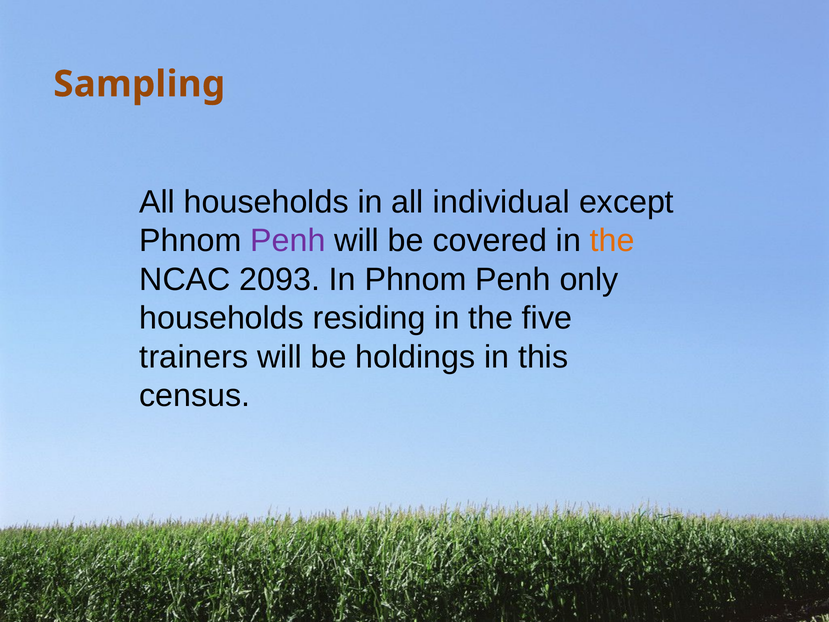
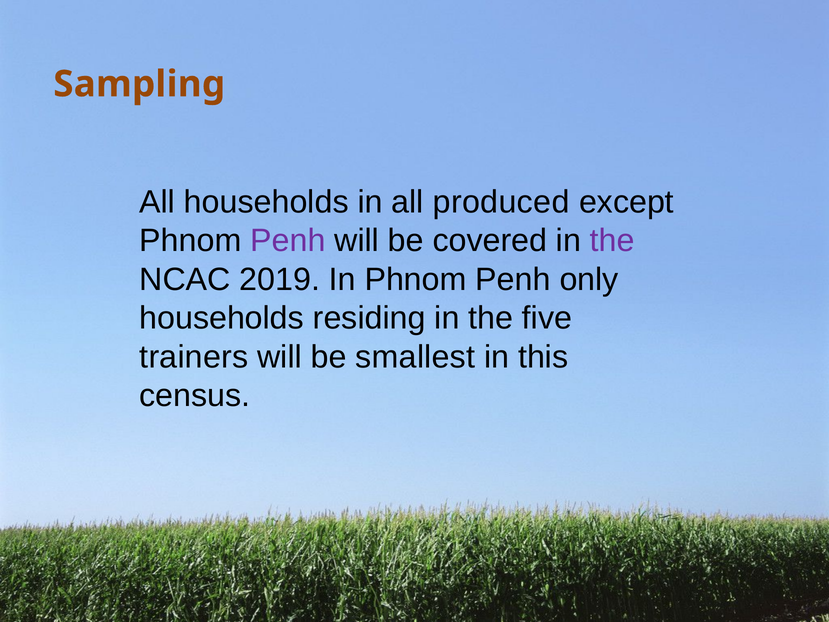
individual: individual -> produced
the at (612, 241) colour: orange -> purple
2093: 2093 -> 2019
holdings: holdings -> smallest
